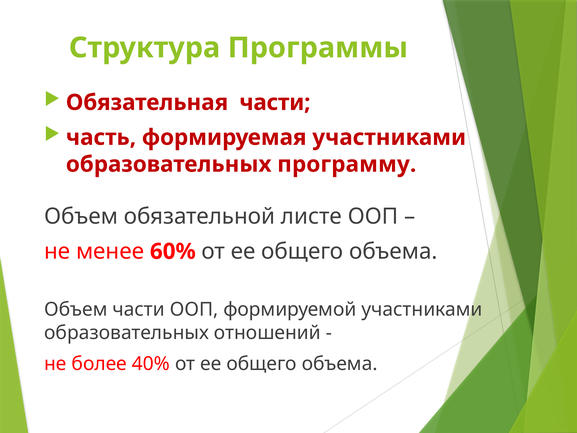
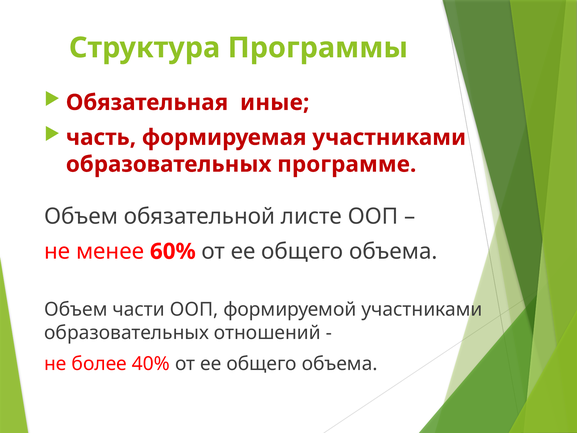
Обязательная части: части -> иные
программу: программу -> программе
